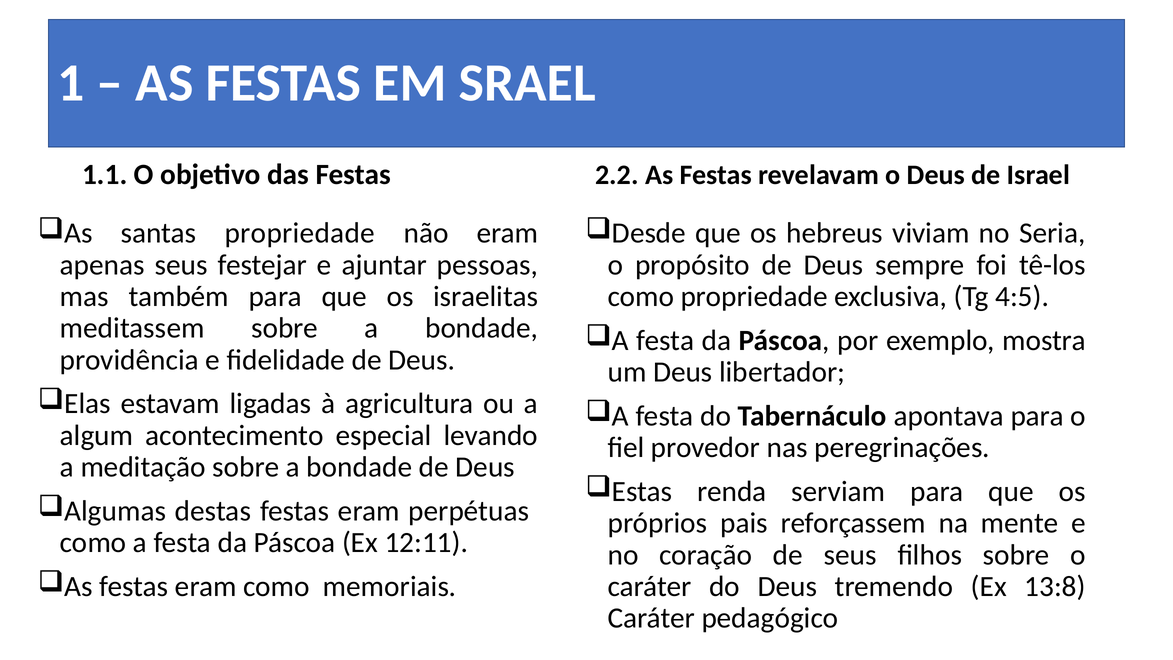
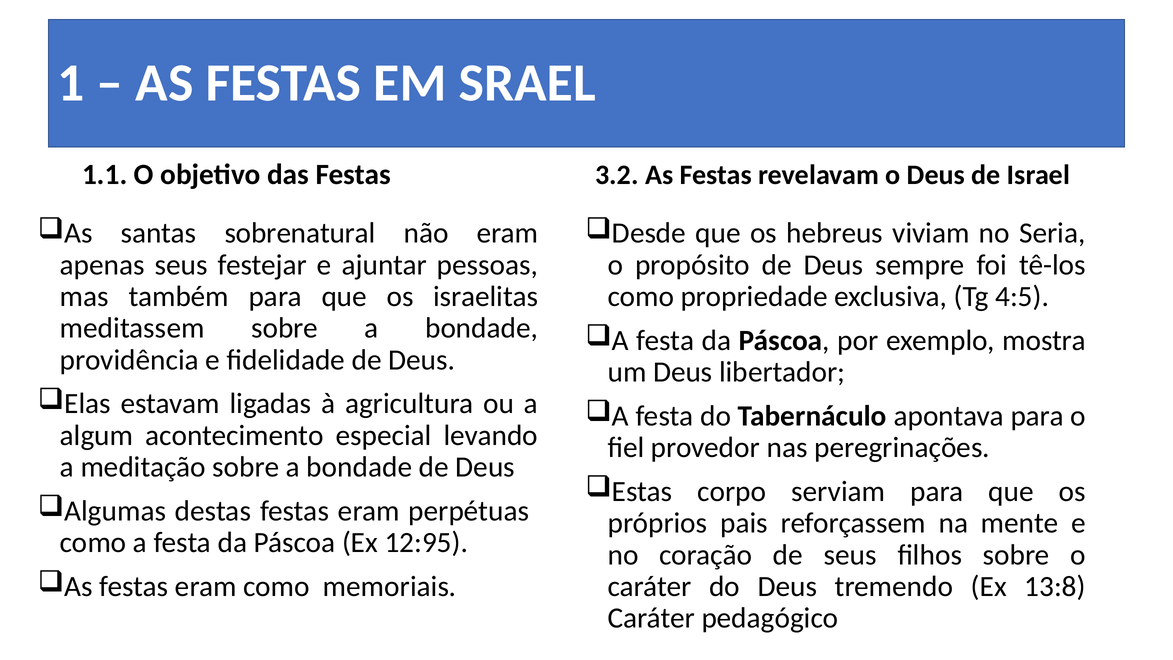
2.2: 2.2 -> 3.2
santas propriedade: propriedade -> sobrenatural
renda: renda -> corpo
12:11: 12:11 -> 12:95
